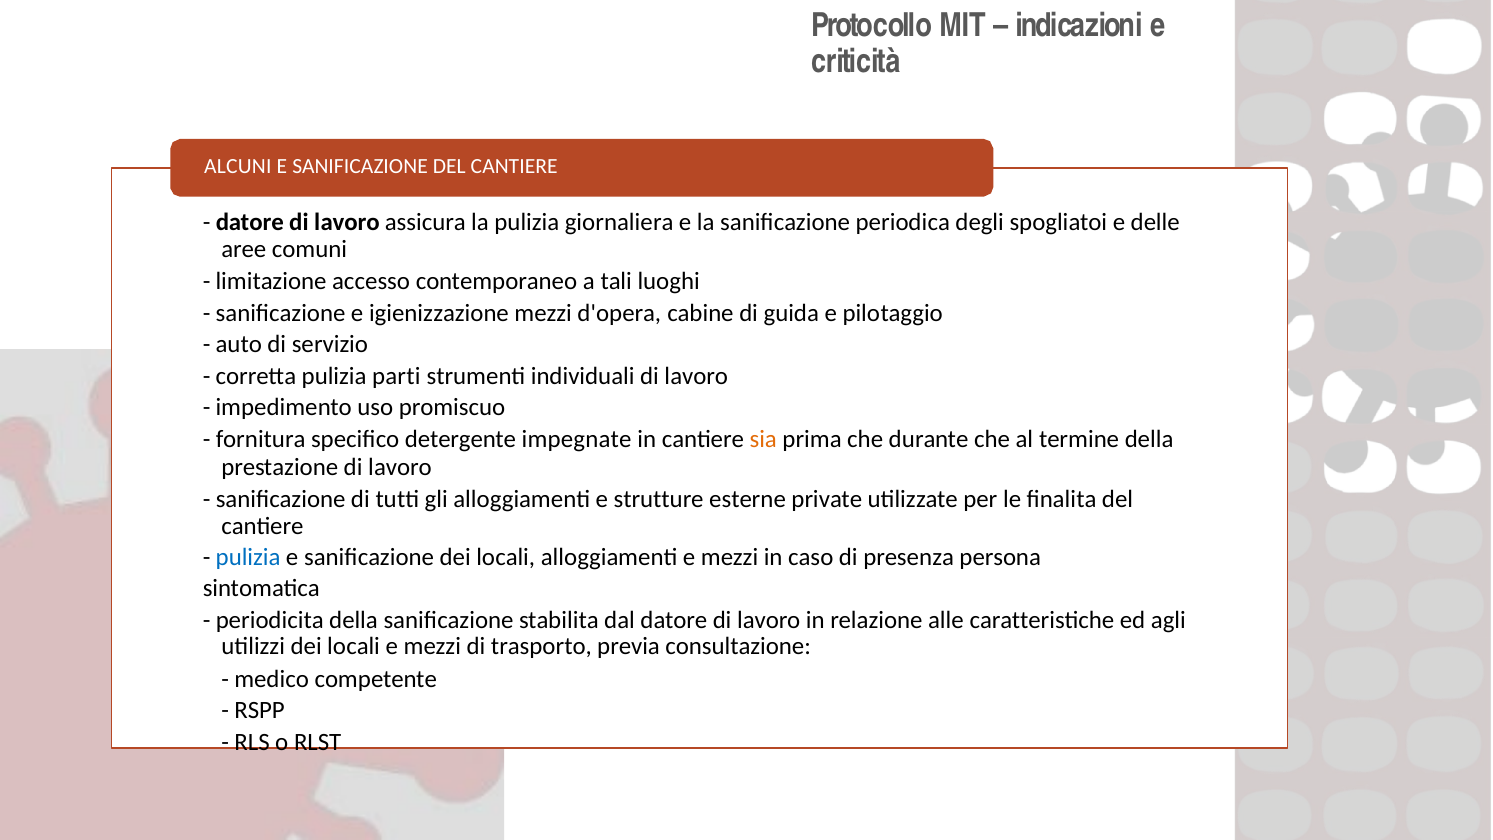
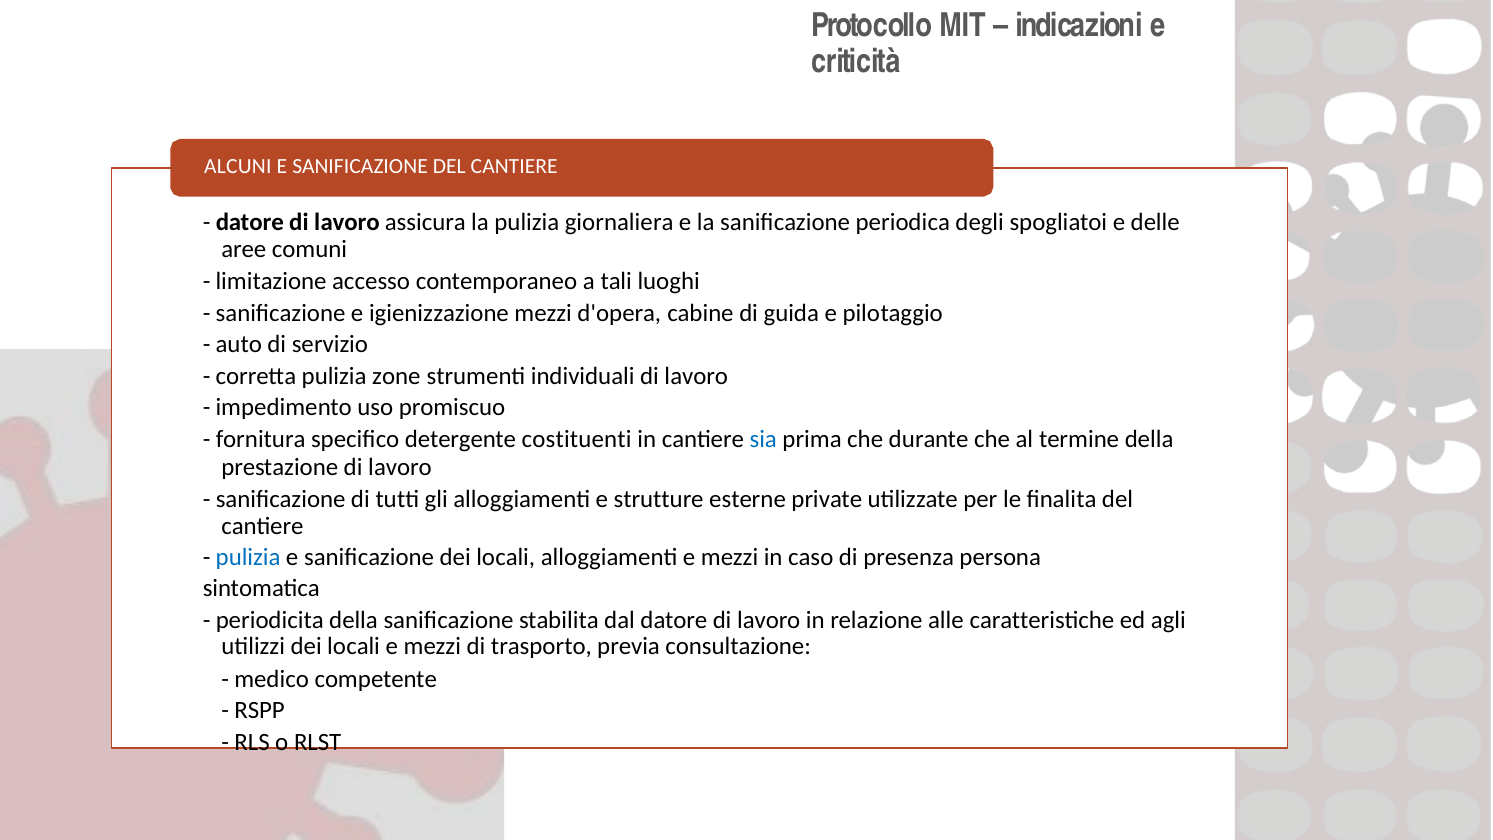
parti: parti -> zone
impegnate: impegnate -> costituenti
sia colour: orange -> blue
